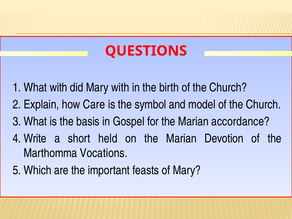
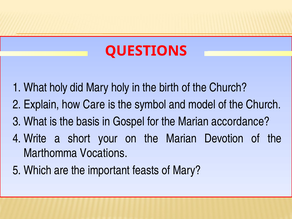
with at (59, 87): with -> holy
Mary with: with -> holy
held: held -> your
